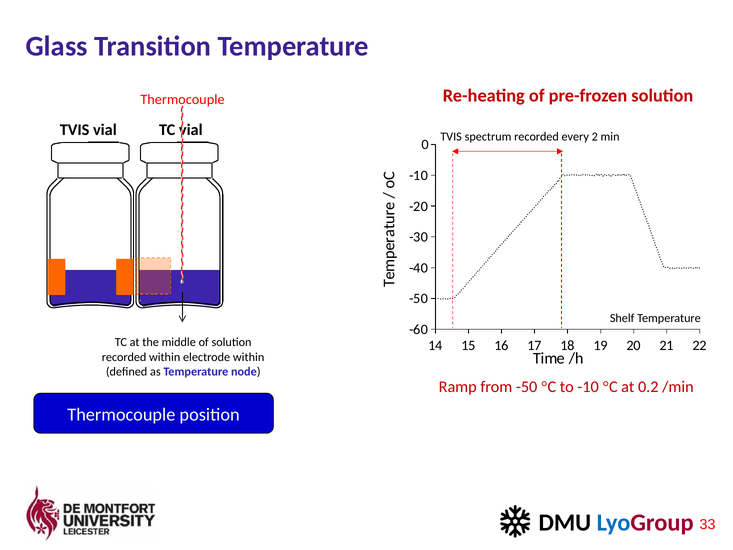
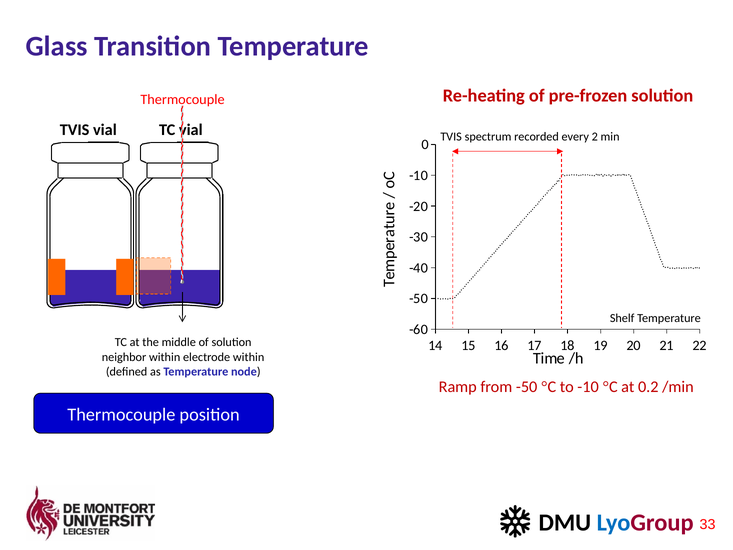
recorded at (124, 357): recorded -> neighbor
